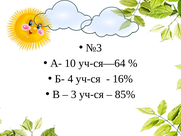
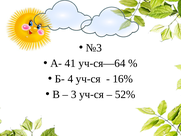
10: 10 -> 41
85%: 85% -> 52%
